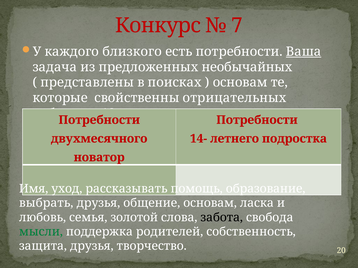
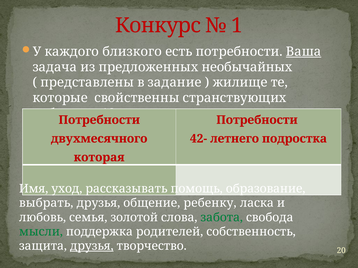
7: 7 -> 1
поисках: поисках -> задание
основам at (240, 83): основам -> жилище
отрицательных: отрицательных -> странствующих
14-: 14- -> 42-
новатор: новатор -> которая
общение основам: основам -> ребенку
забота colour: black -> green
друзья at (92, 246) underline: none -> present
